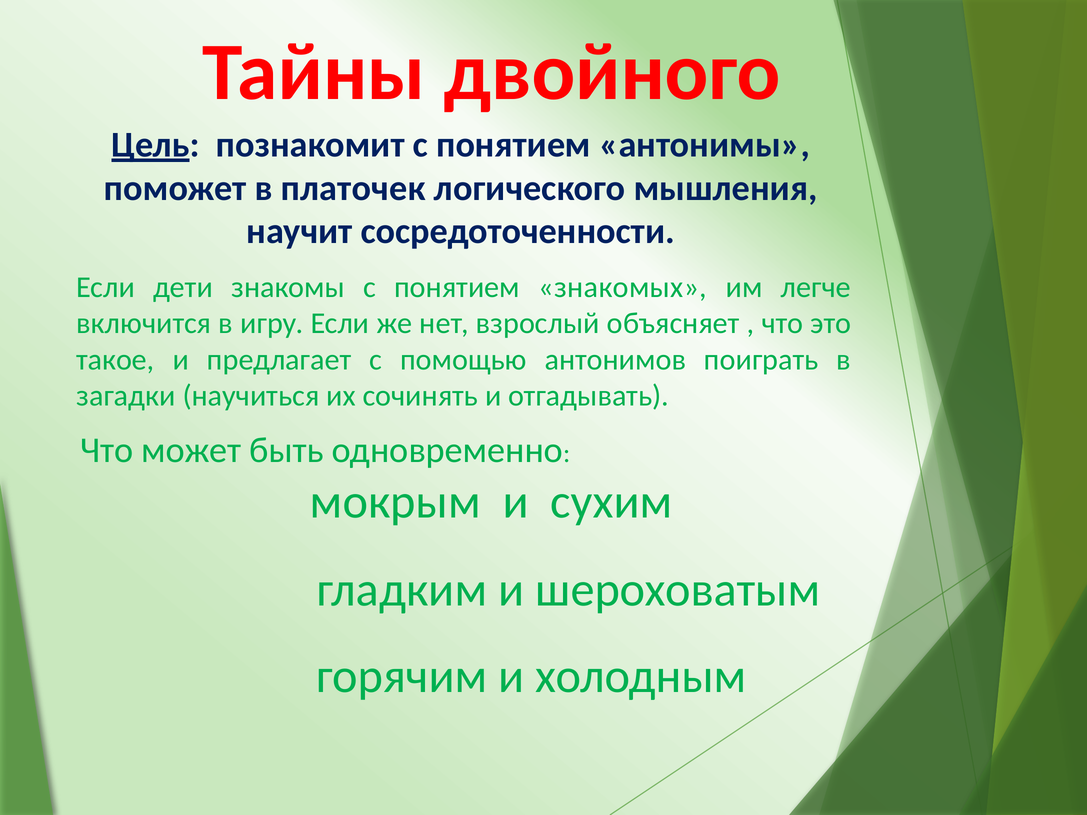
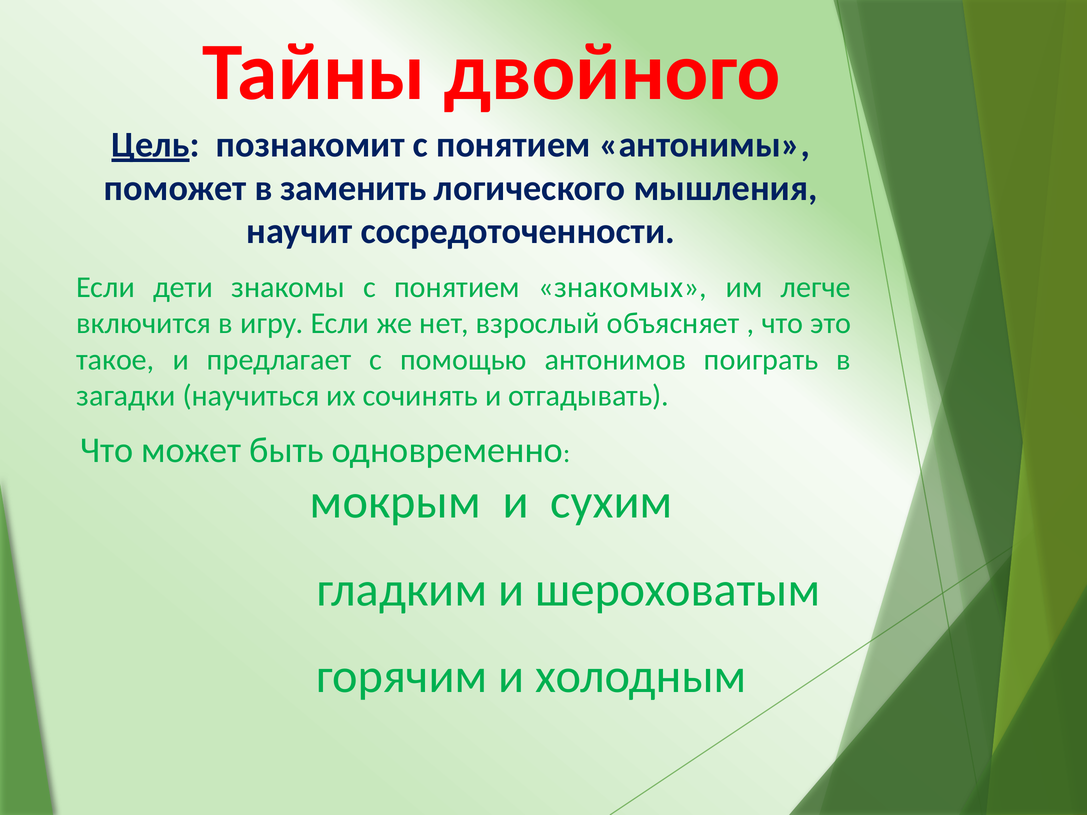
платочек: платочек -> заменить
